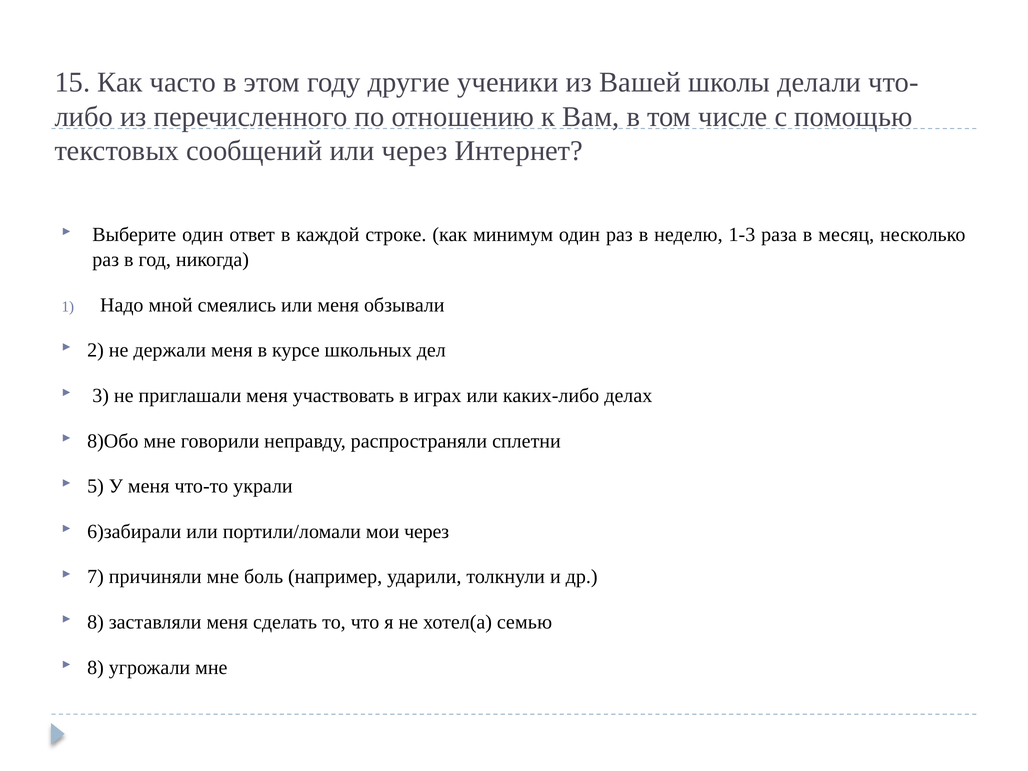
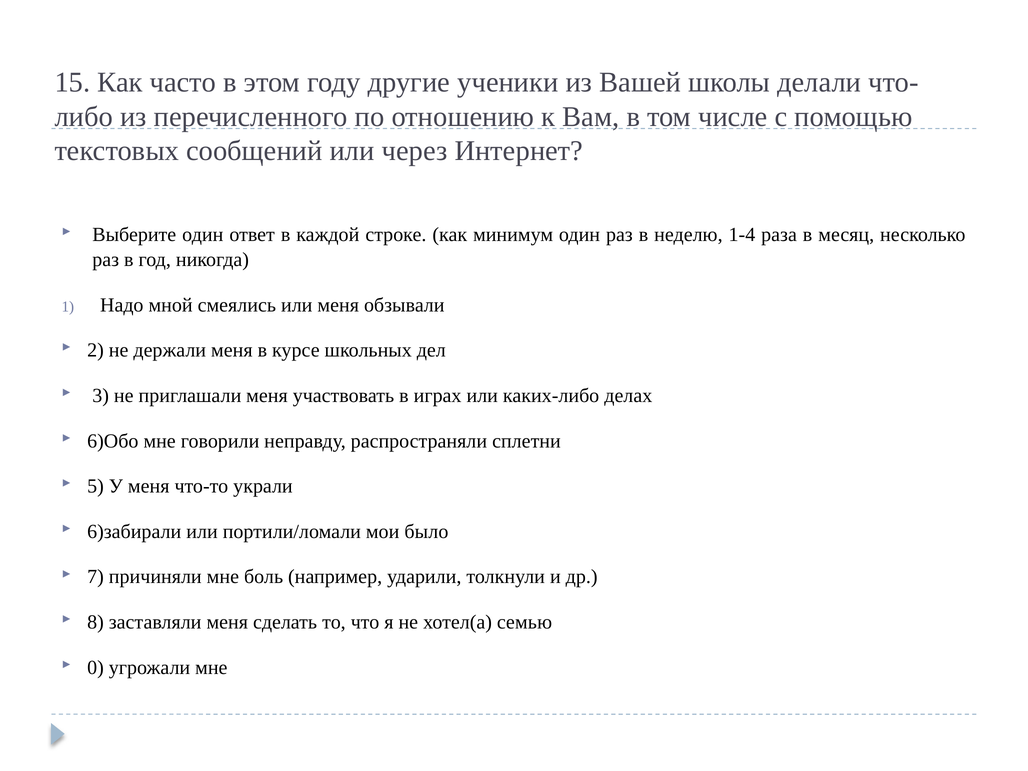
1-3: 1-3 -> 1-4
8)Обо: 8)Обо -> 6)Обо
мои через: через -> было
8 at (96, 668): 8 -> 0
